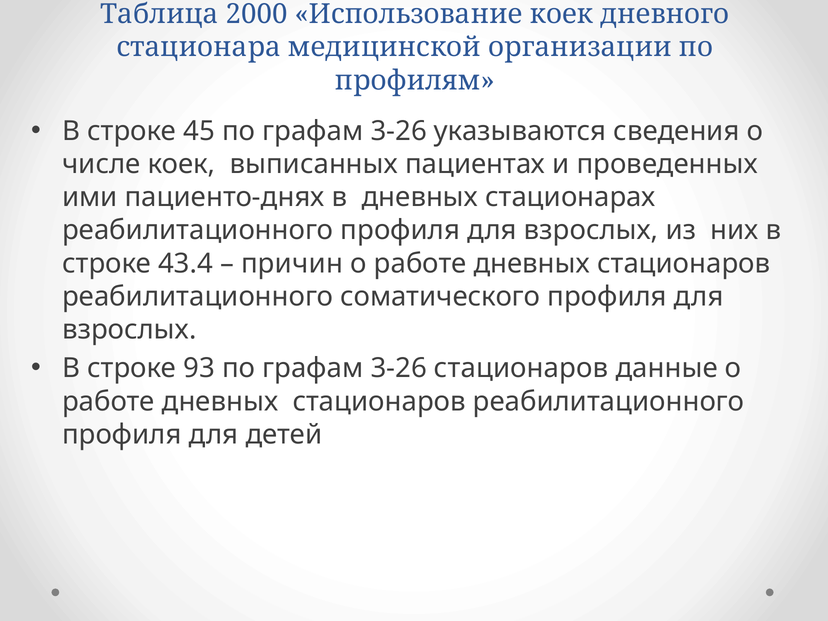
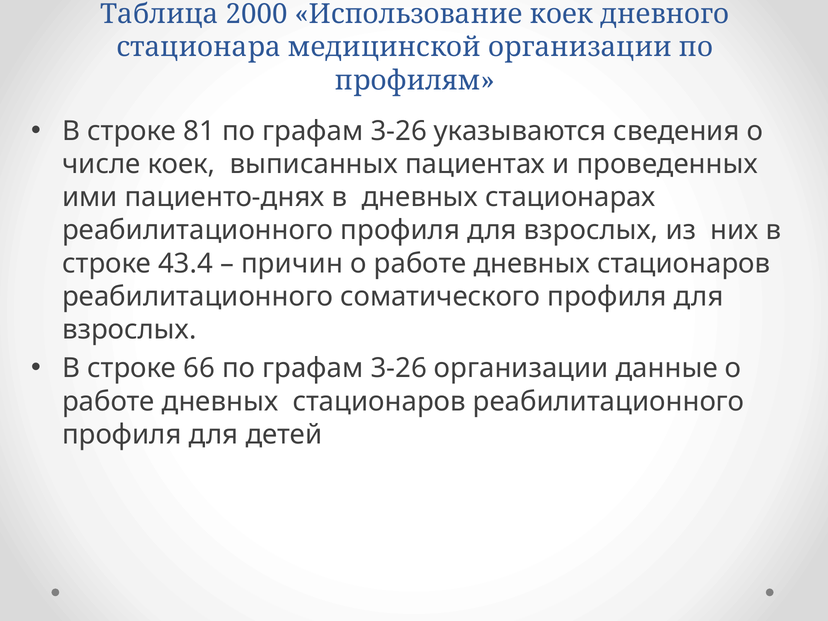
45: 45 -> 81
93: 93 -> 66
3-26 стационаров: стационаров -> организации
